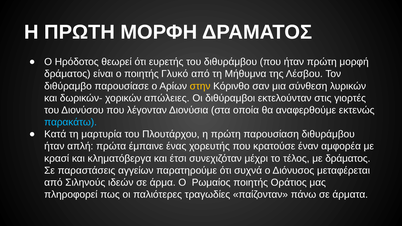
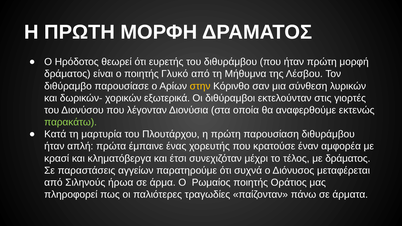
απώλειες: απώλειες -> εξωτερικά
παρακάτω colour: light blue -> light green
ιδεών: ιδεών -> ήρωα
